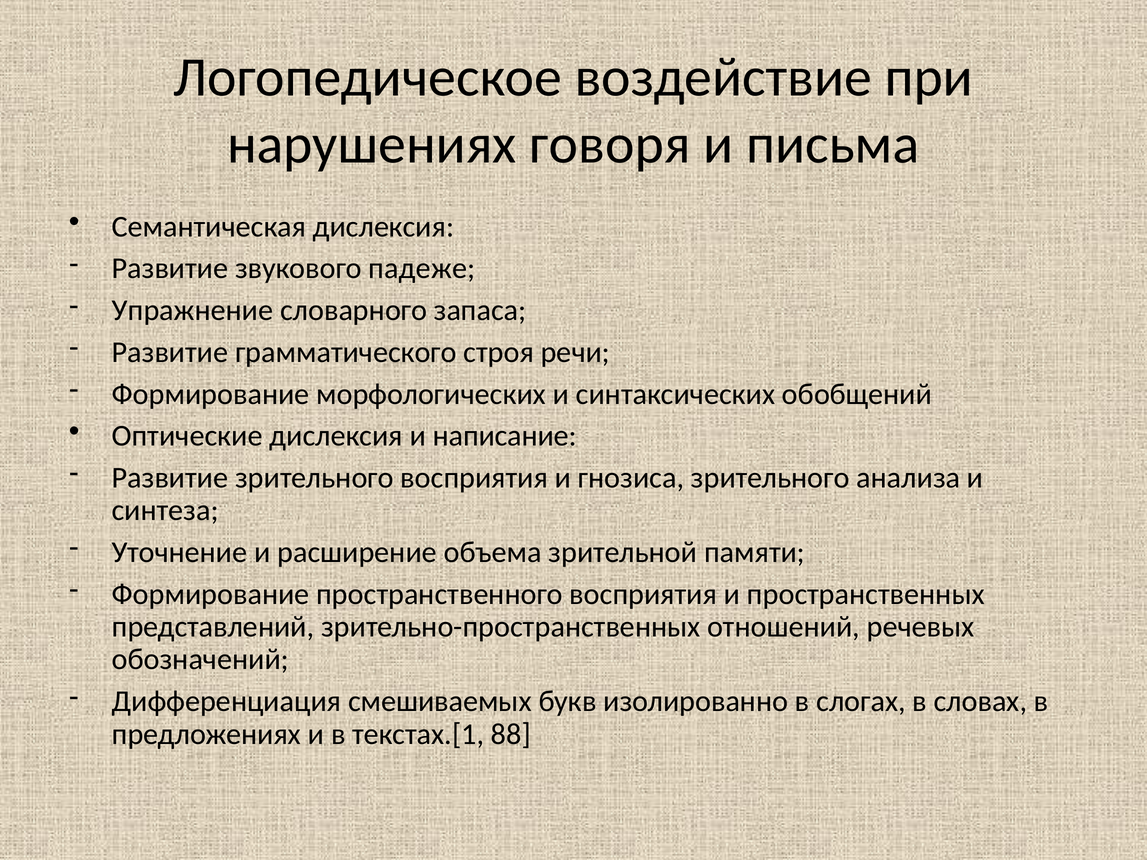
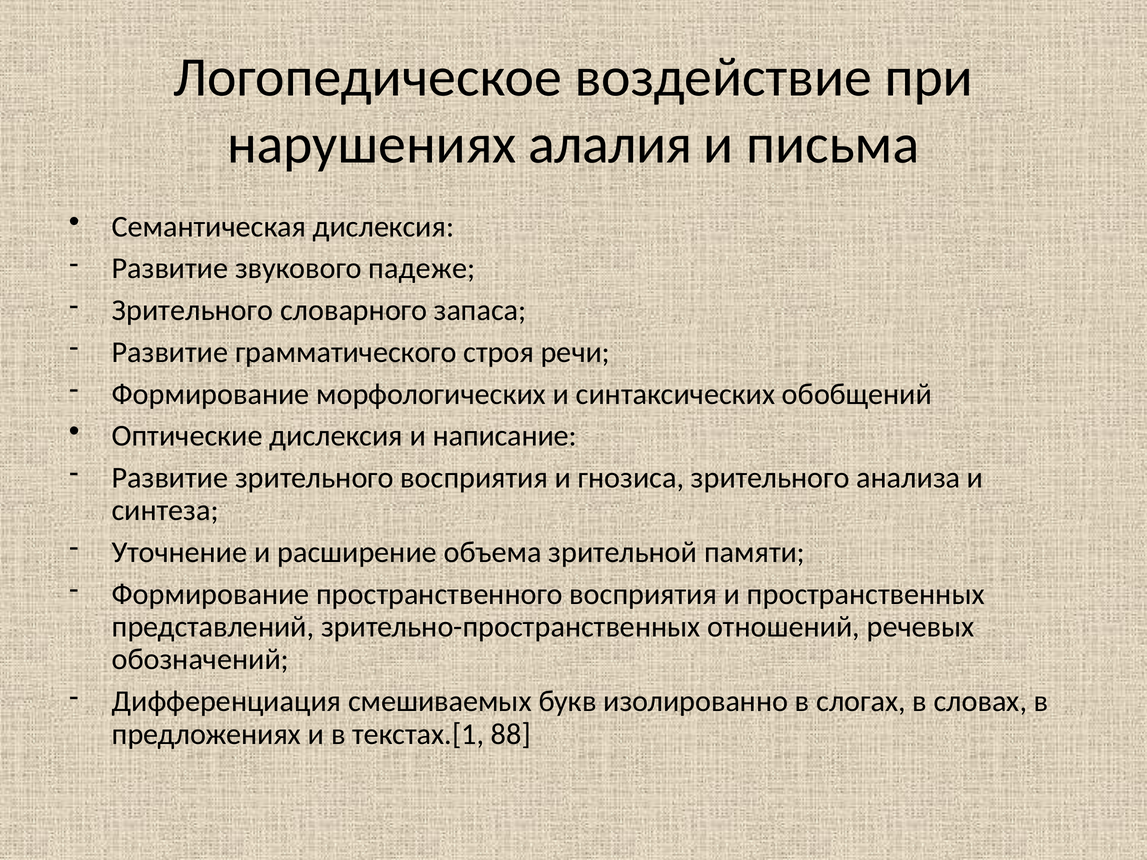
говоря: говоря -> алалия
Упражнение at (193, 310): Упражнение -> Зрительного
